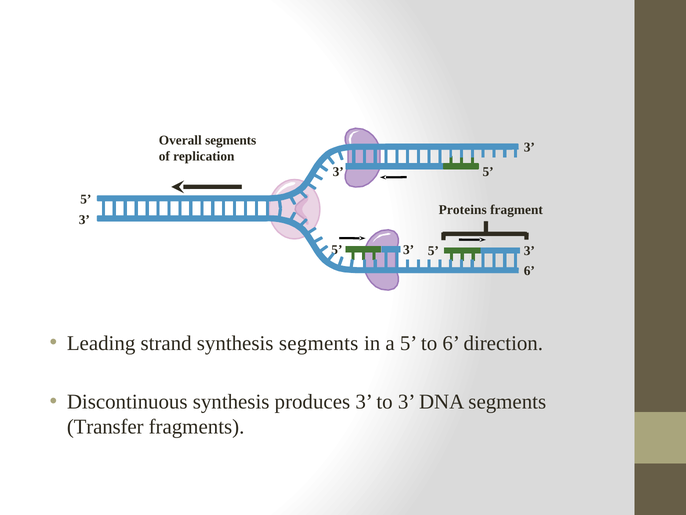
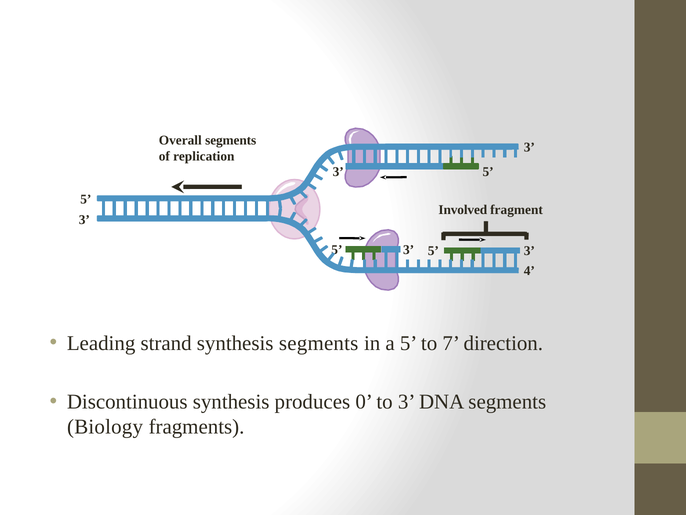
Proteins: Proteins -> Involved
6 at (529, 271): 6 -> 4
to 6: 6 -> 7
produces 3: 3 -> 0
Transfer: Transfer -> Biology
